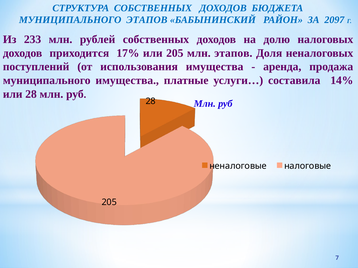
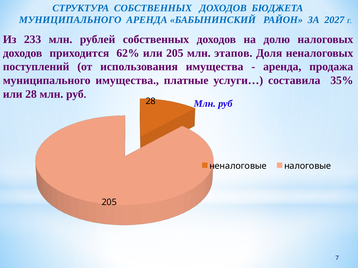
МУНИЦИПАЛЬНОГО ЭТАПОВ: ЭТАПОВ -> АРЕНДА
2097: 2097 -> 2027
17%: 17% -> 62%
14%: 14% -> 35%
